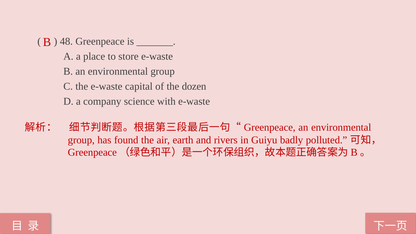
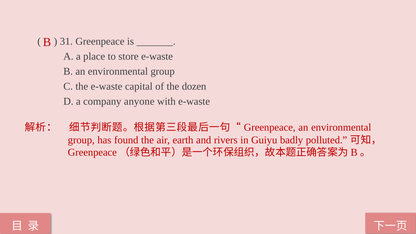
48: 48 -> 31
science: science -> anyone
